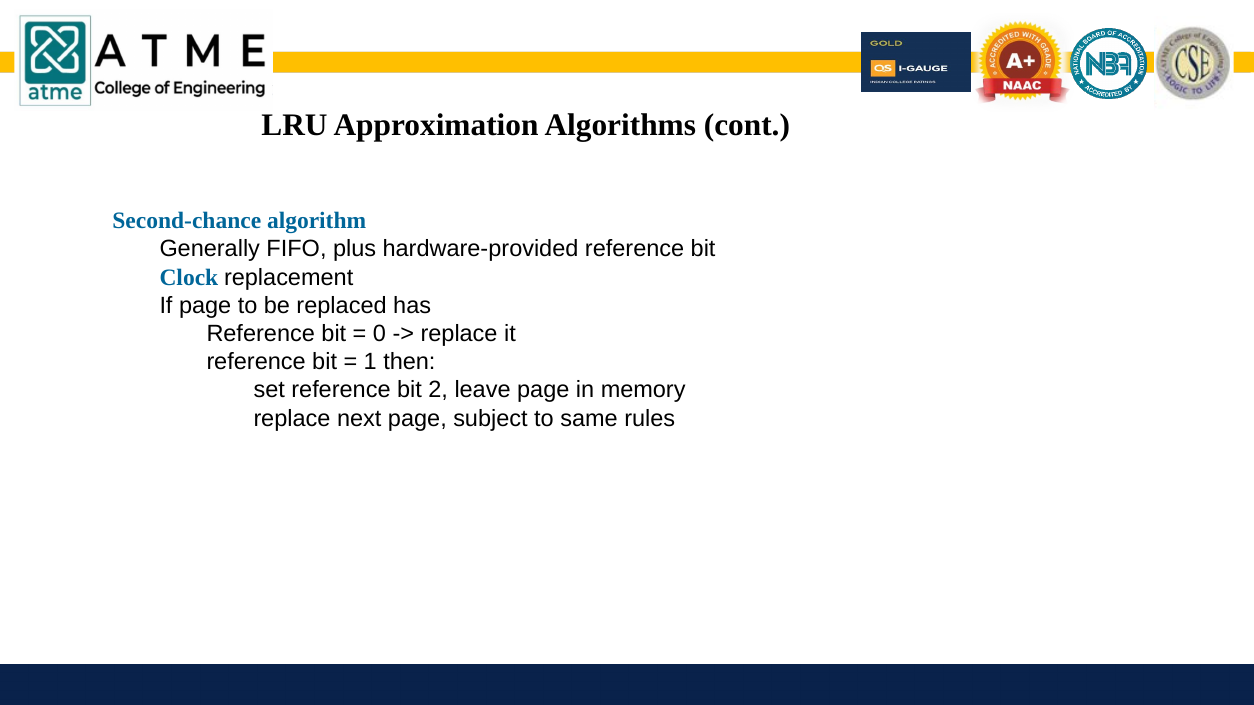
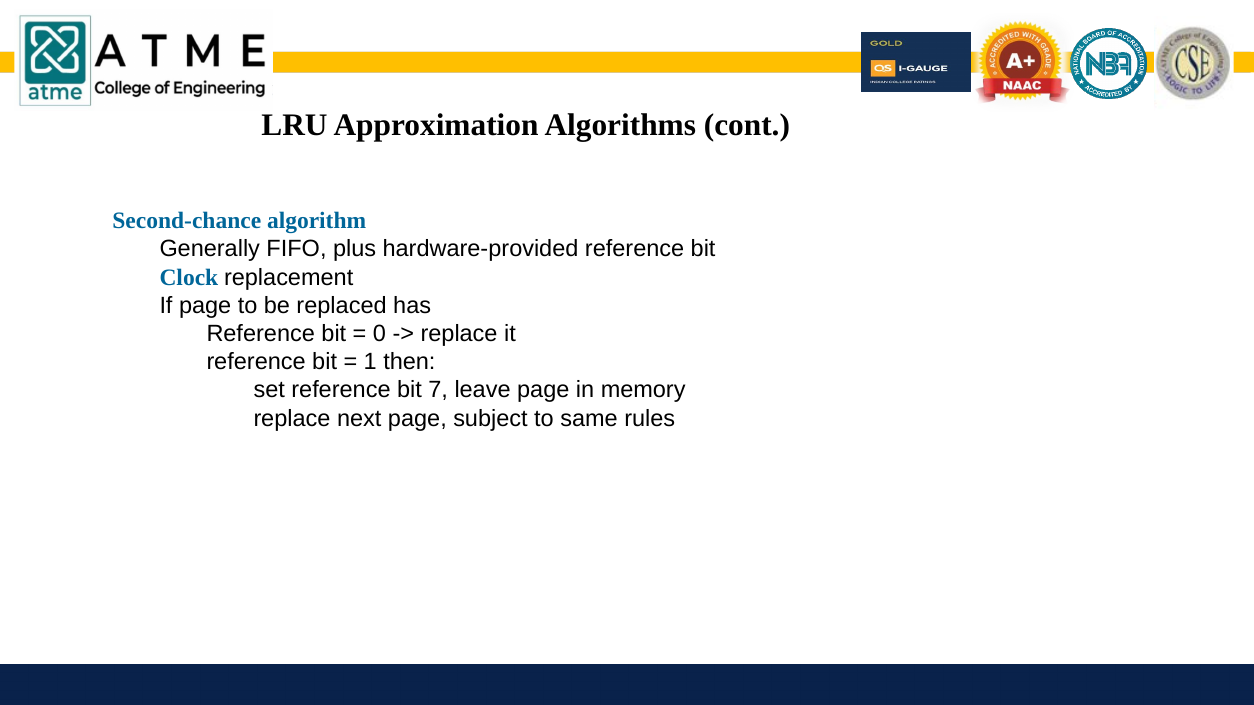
2: 2 -> 7
